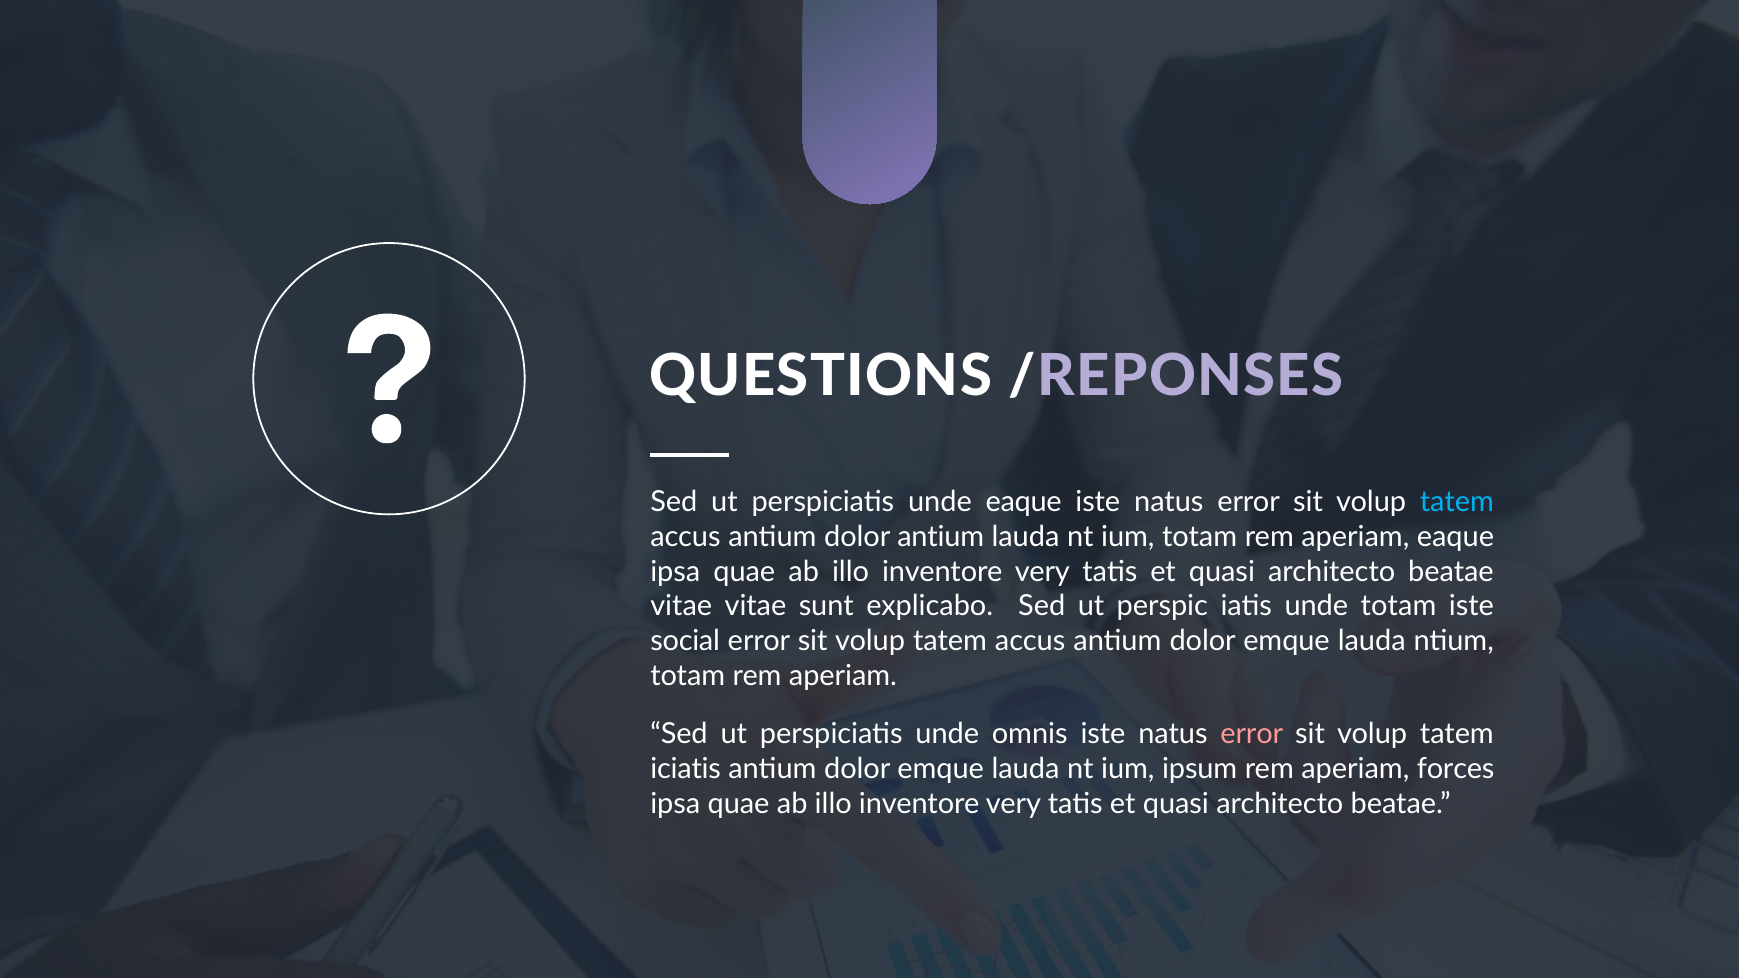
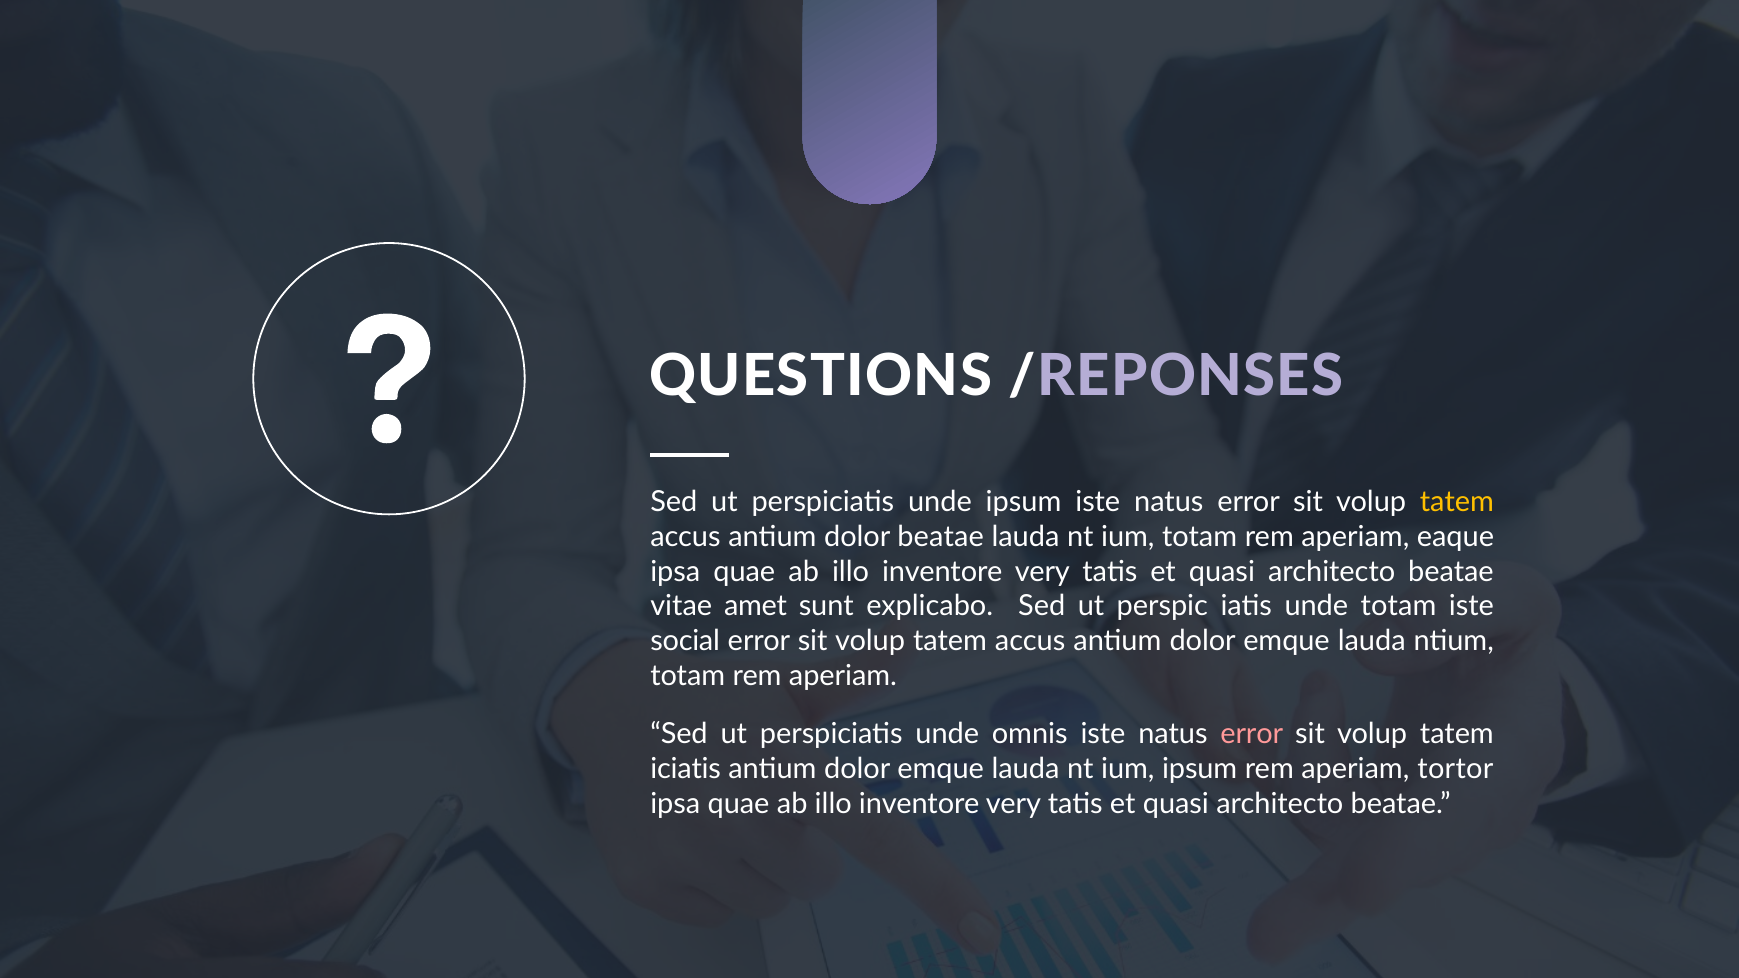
unde eaque: eaque -> ipsum
tatem at (1457, 502) colour: light blue -> yellow
dolor antium: antium -> beatae
vitae vitae: vitae -> amet
forces: forces -> tortor
